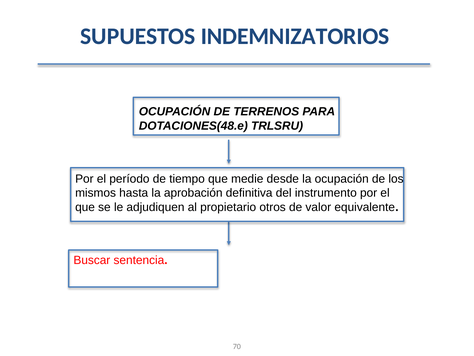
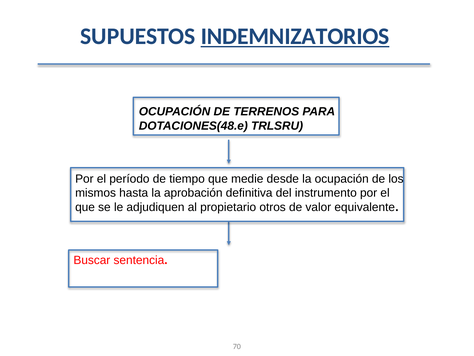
INDEMNIZATORIOS underline: none -> present
